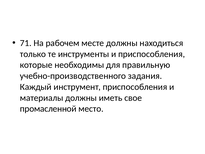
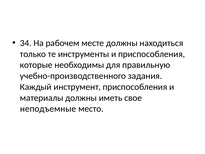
71: 71 -> 34
промасленной: промасленной -> неподъемные
